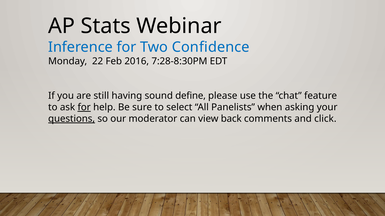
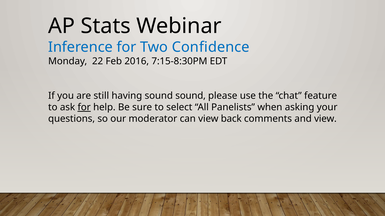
7:28-8:30PM: 7:28-8:30PM -> 7:15-8:30PM
sound define: define -> sound
questions underline: present -> none
and click: click -> view
